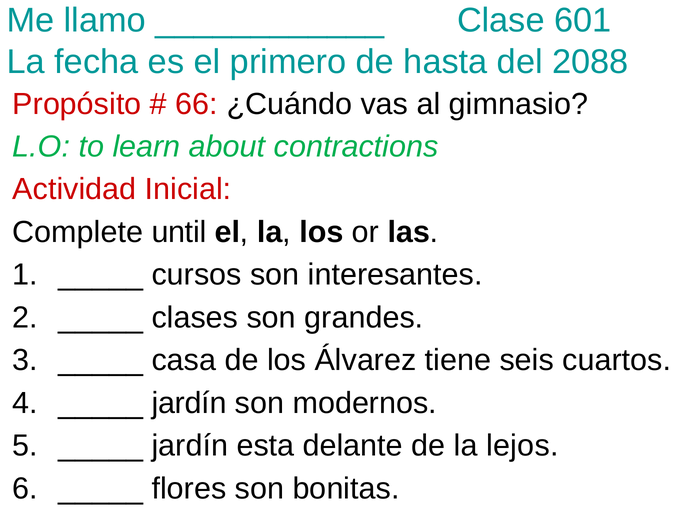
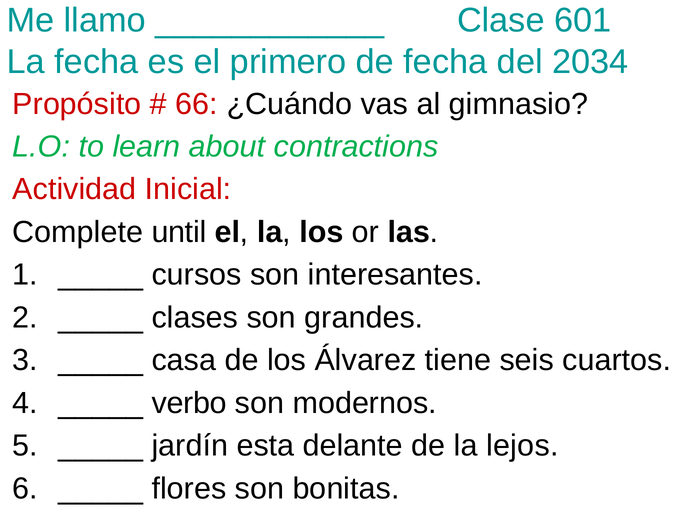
de hasta: hasta -> fecha
2088: 2088 -> 2034
jardín at (189, 403): jardín -> verbo
